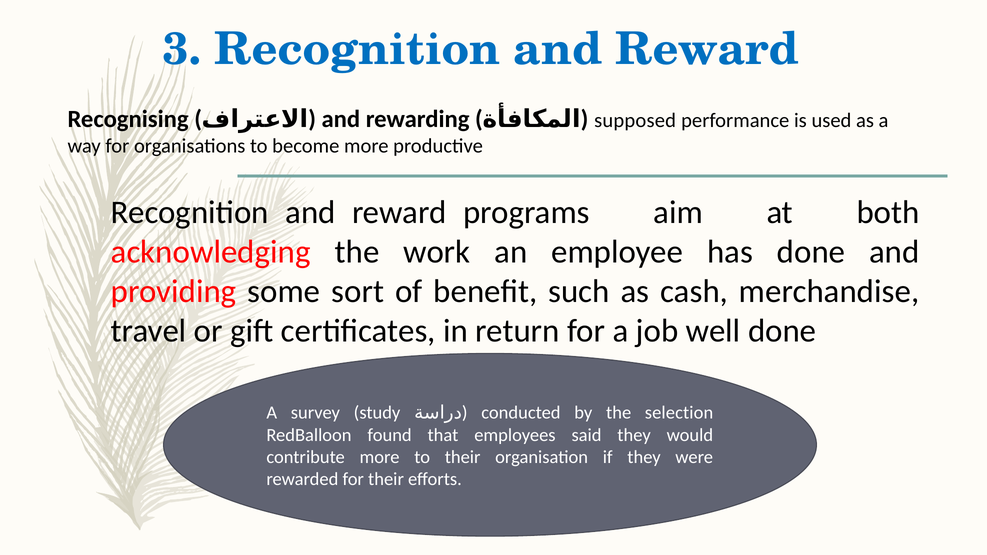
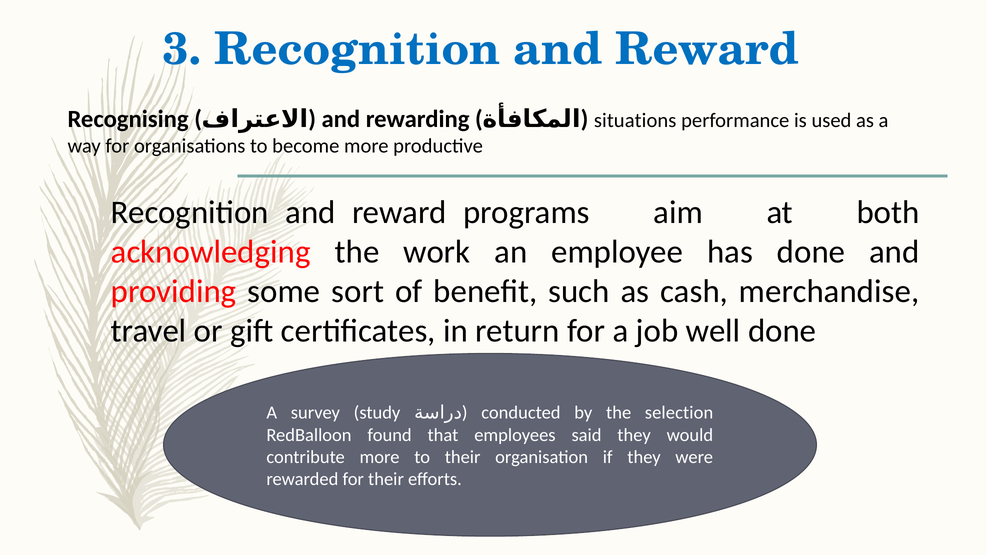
supposed: supposed -> situations
